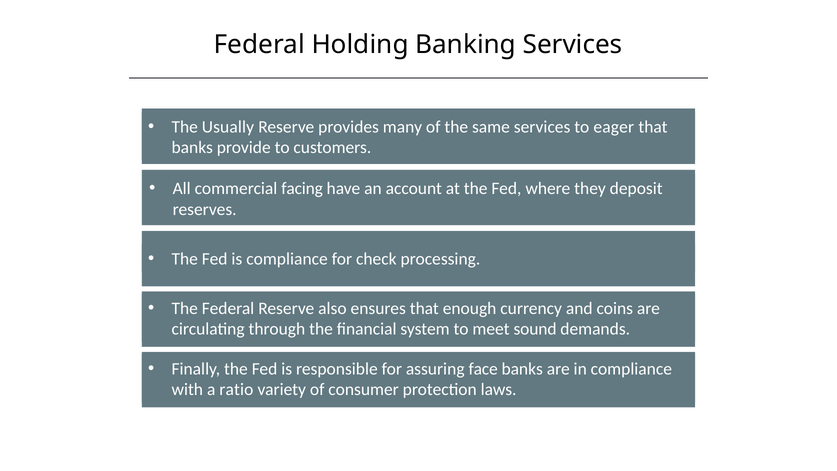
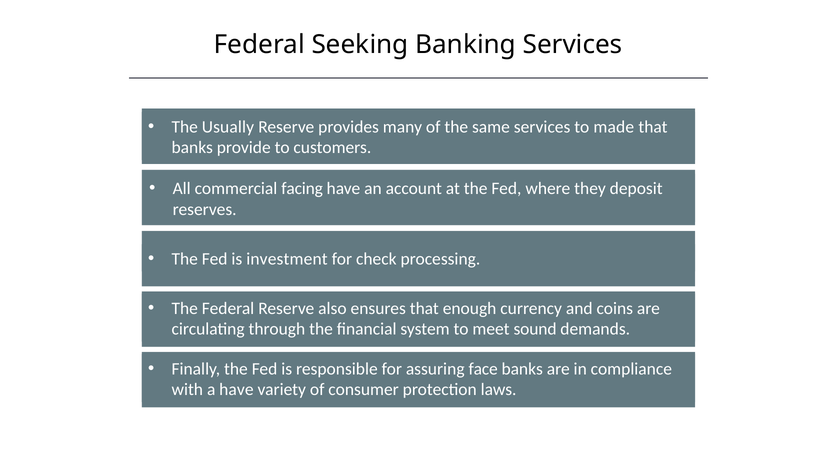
Holding: Holding -> Seeking
eager: eager -> made
is compliance: compliance -> investment
a ratio: ratio -> have
